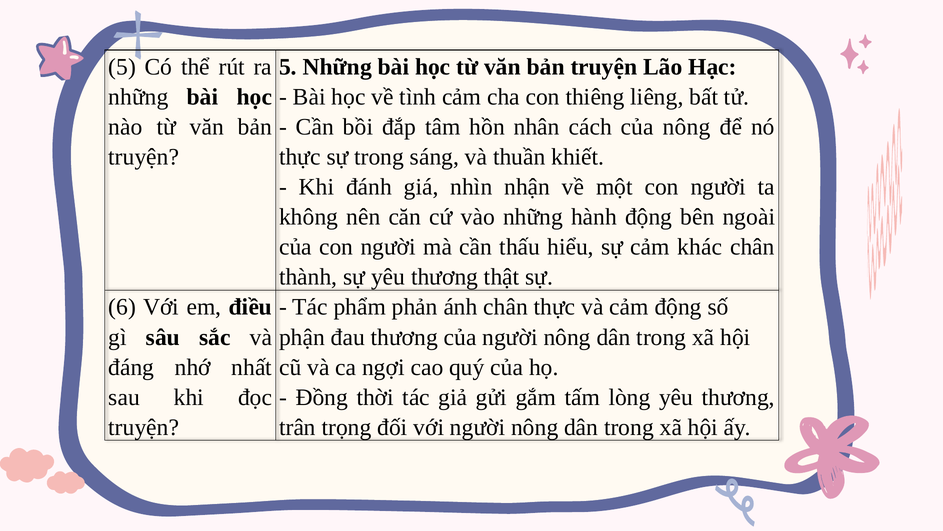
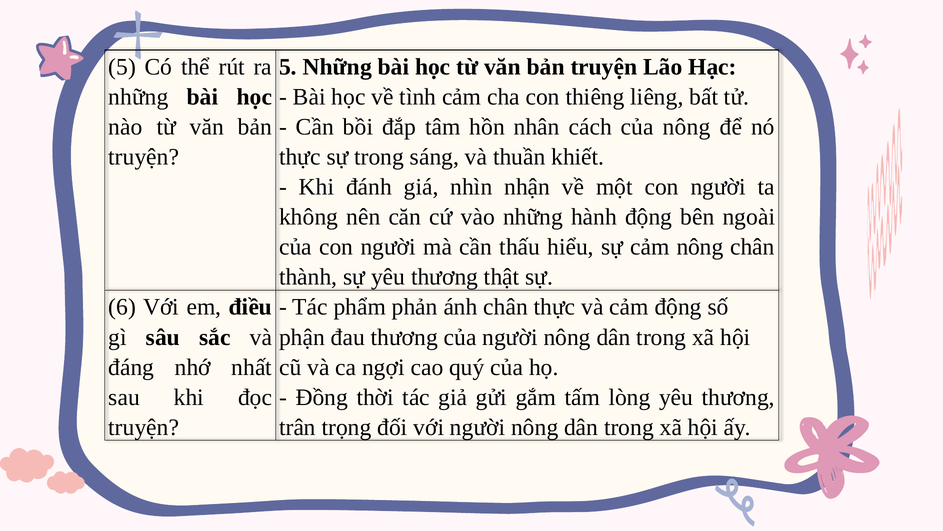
cảm khác: khác -> nông
